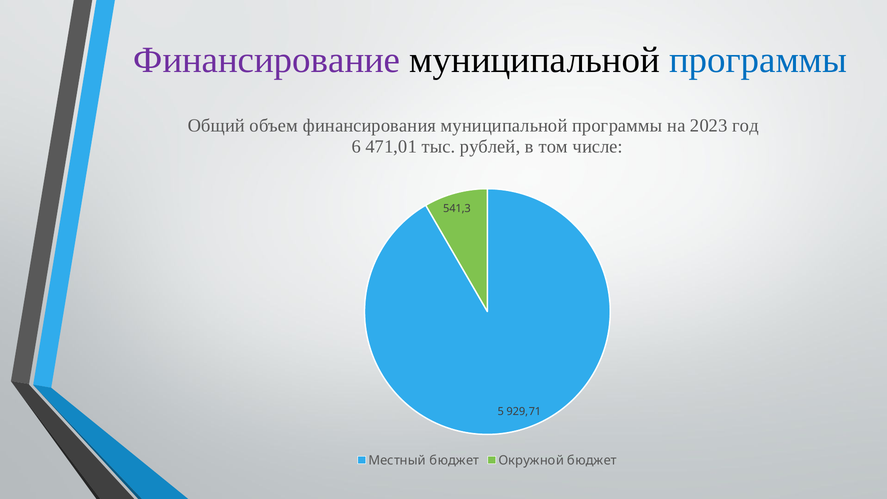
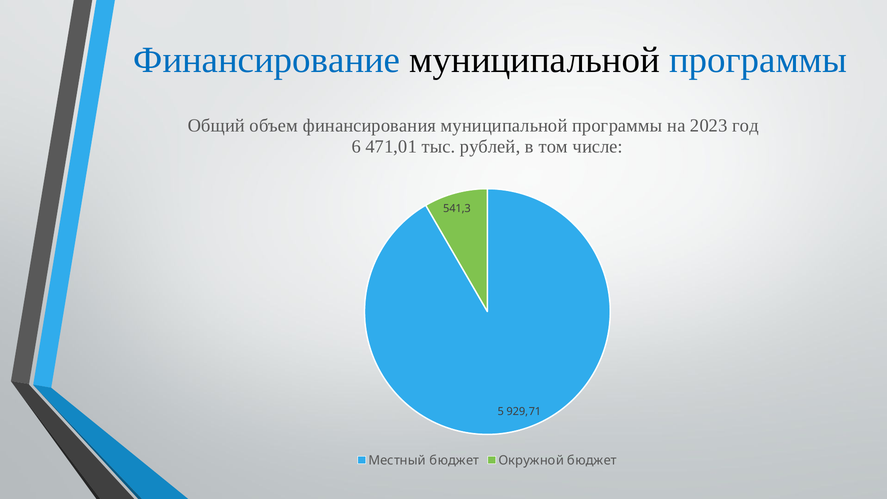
Финансирование colour: purple -> blue
